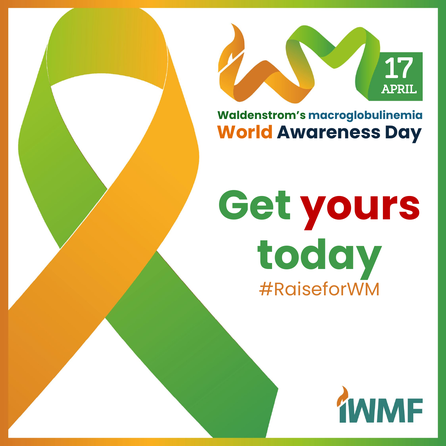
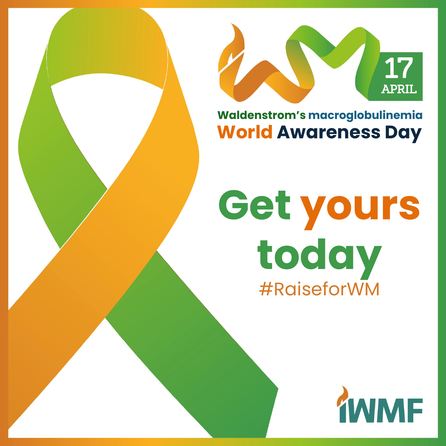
yours colour: red -> orange
